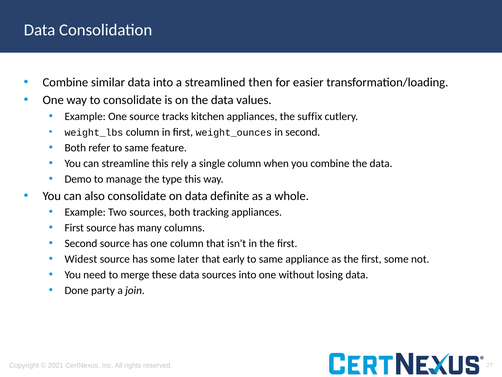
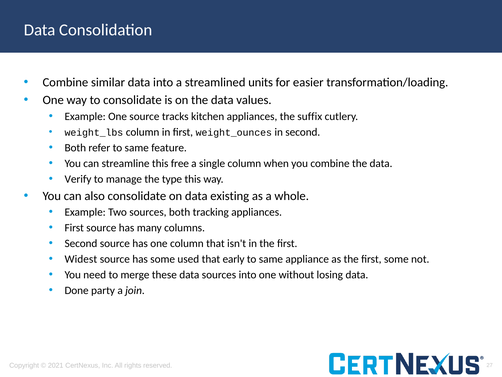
then: then -> units
rely: rely -> free
Demo: Demo -> Verify
definite: definite -> existing
later: later -> used
